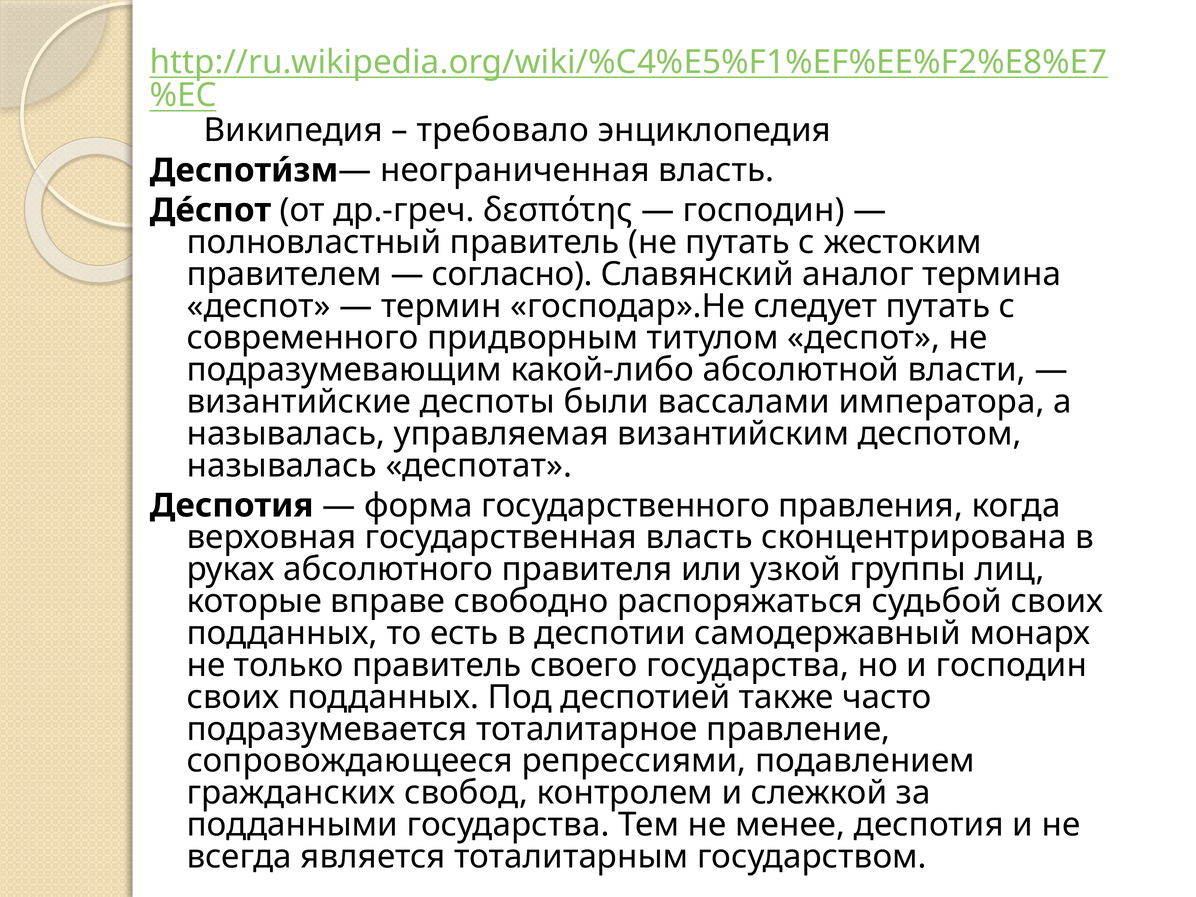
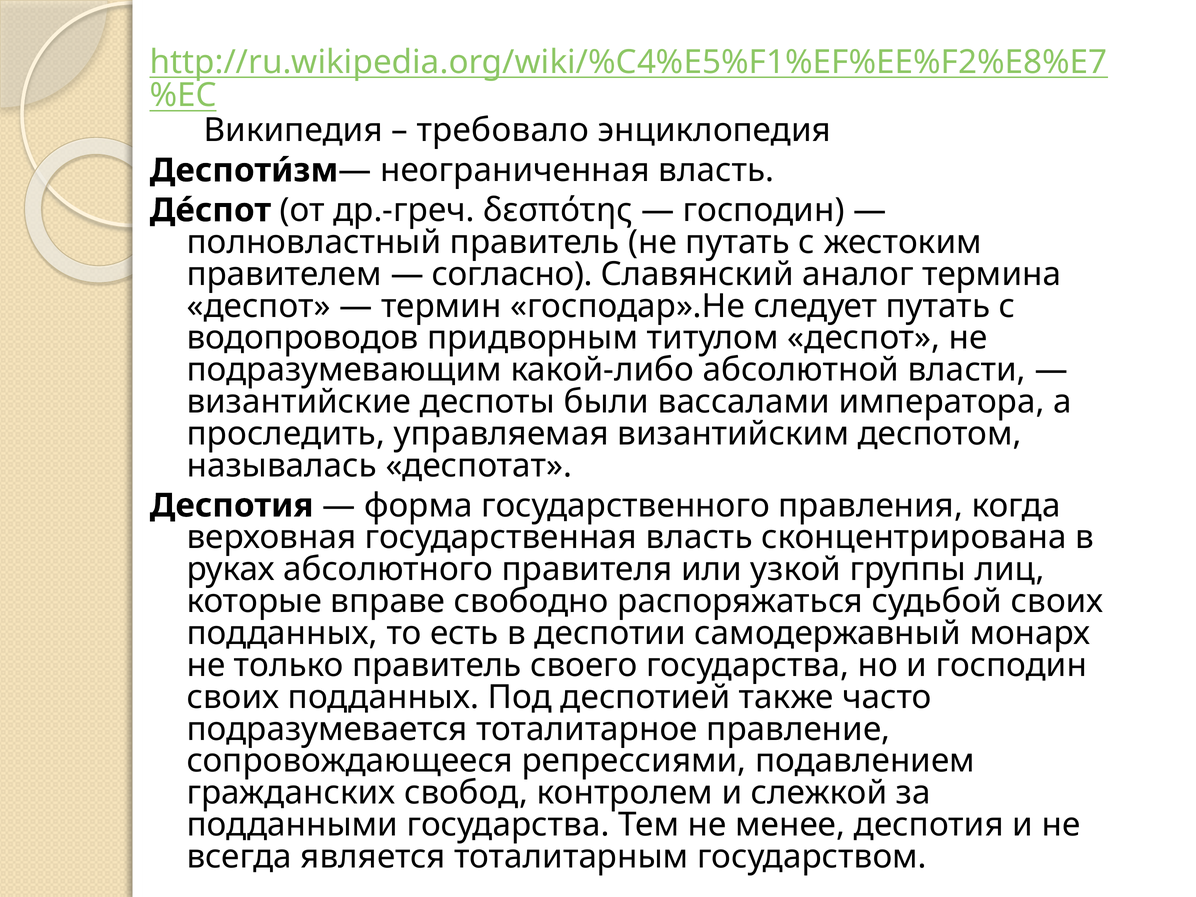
современного: современного -> водопроводов
называлась at (286, 434): называлась -> проследить
